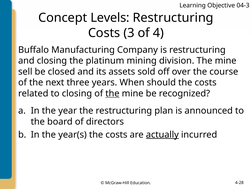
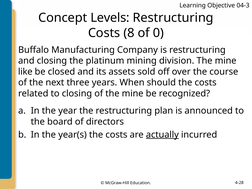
3: 3 -> 8
4: 4 -> 0
sell: sell -> like
the at (112, 93) underline: present -> none
